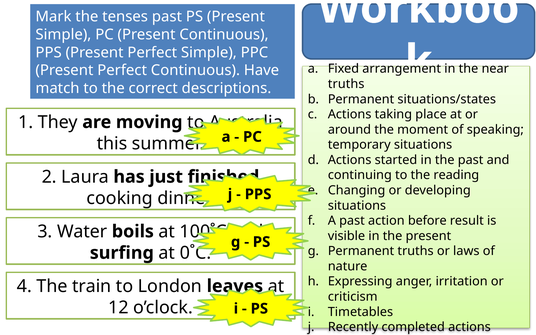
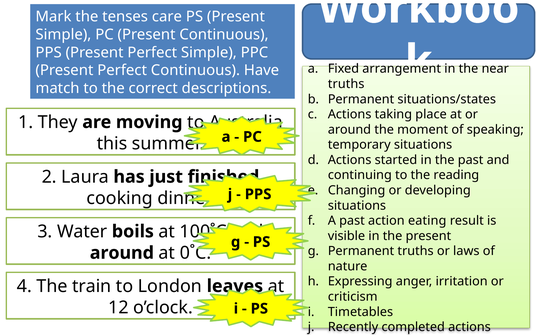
tenses past: past -> care
before: before -> eating
surfing at (122, 253): surfing -> around
